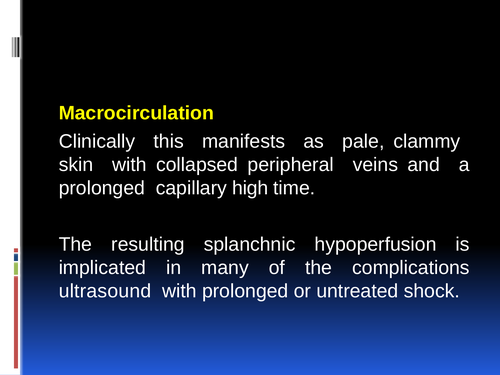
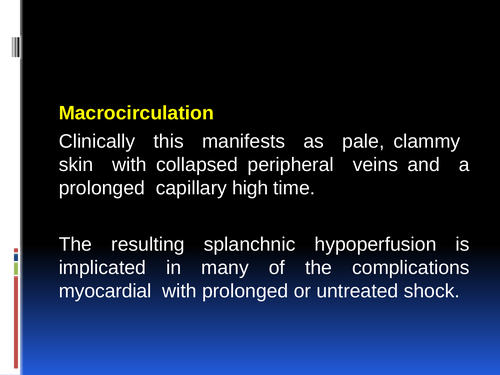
ultrasound: ultrasound -> myocardial
